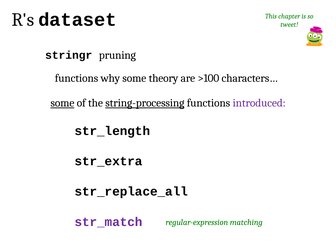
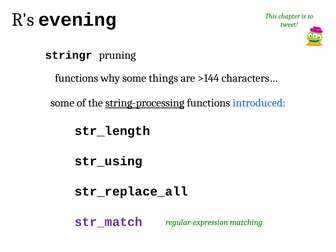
dataset: dataset -> evening
theory: theory -> things
>100: >100 -> >144
some at (62, 103) underline: present -> none
introduced colour: purple -> blue
str_extra: str_extra -> str_using
